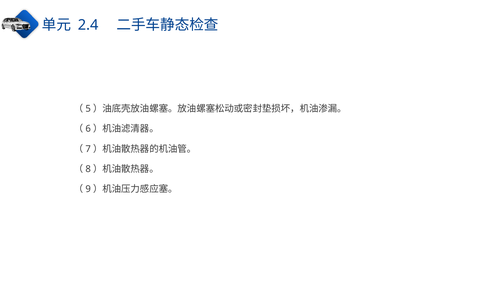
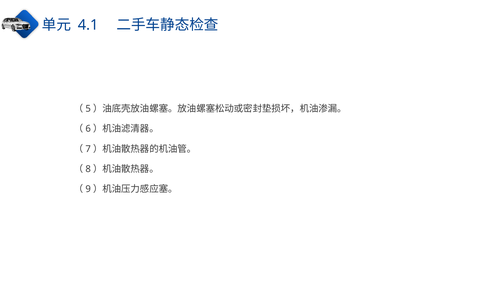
2.4: 2.4 -> 4.1
